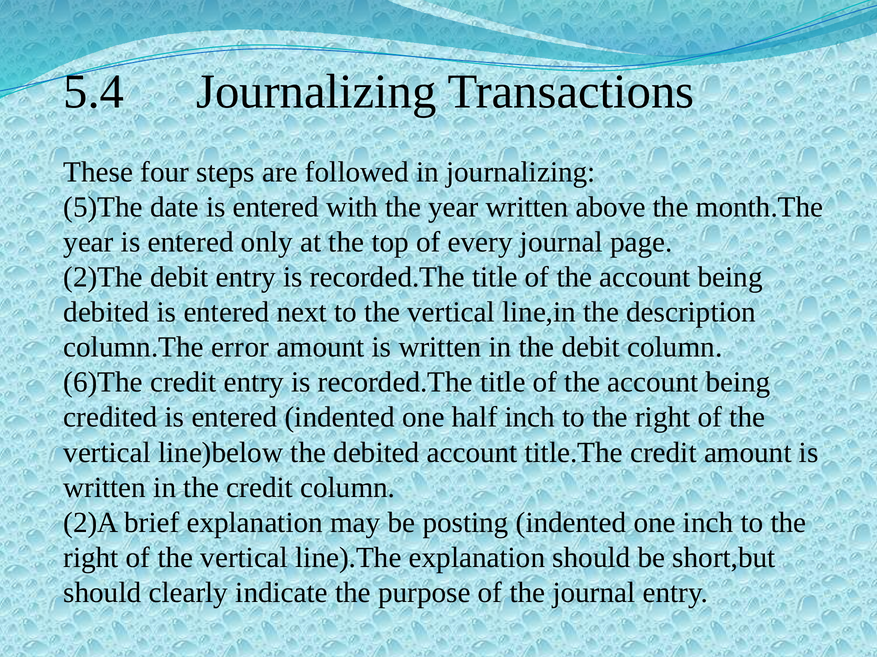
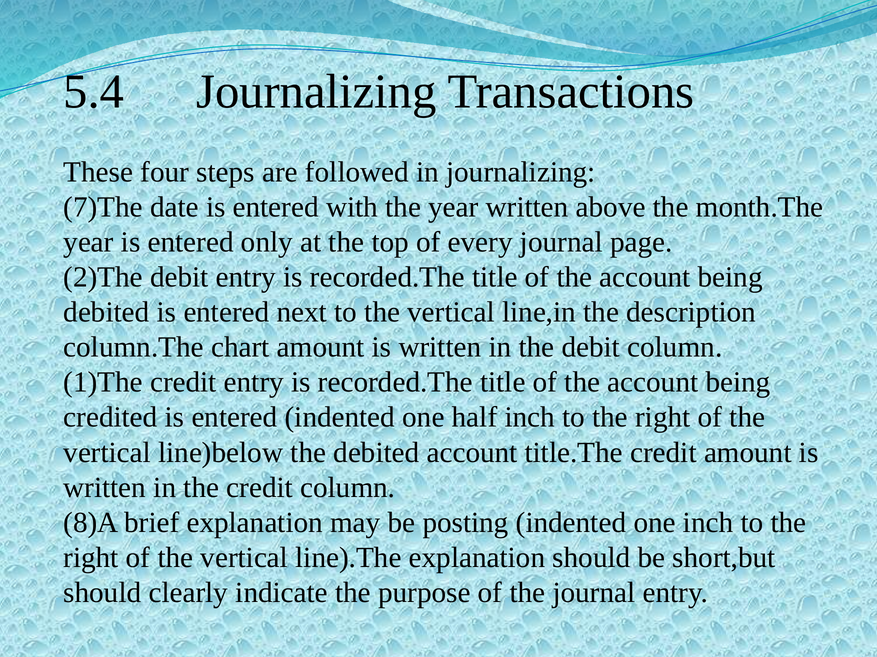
5)The: 5)The -> 7)The
error: error -> chart
6)The: 6)The -> 1)The
2)A: 2)A -> 8)A
